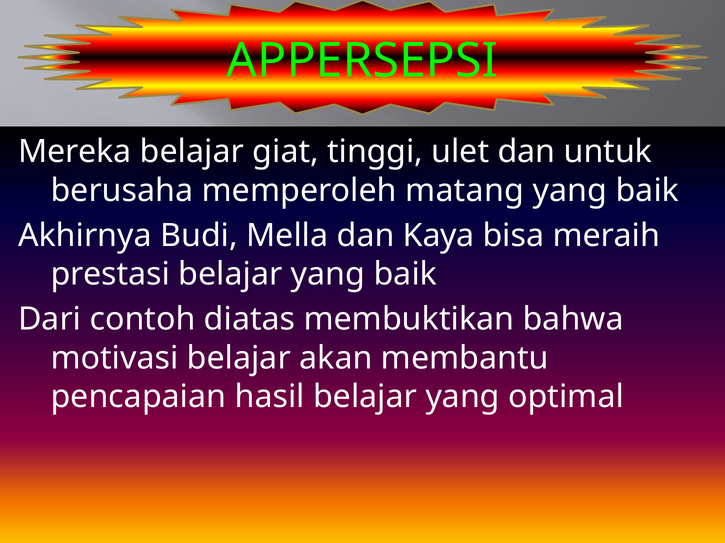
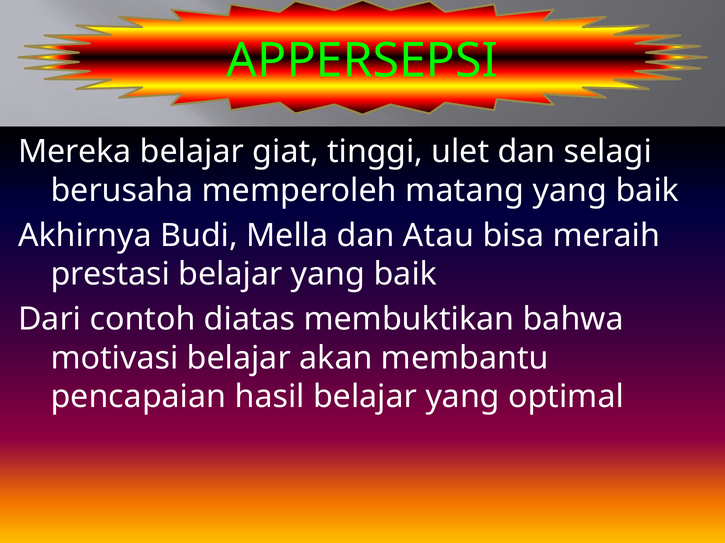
untuk: untuk -> selagi
Kaya: Kaya -> Atau
